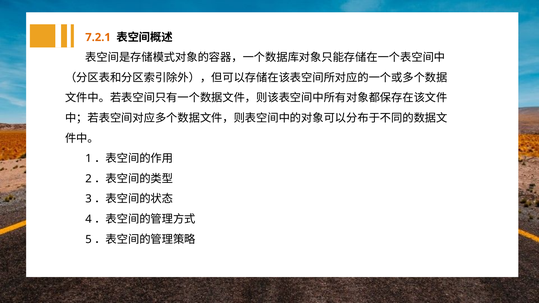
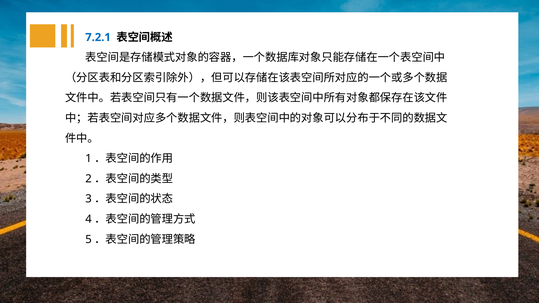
7.2.1 colour: orange -> blue
